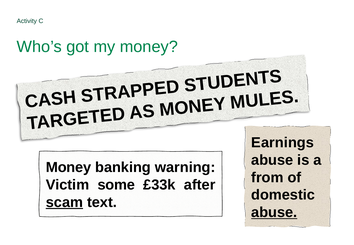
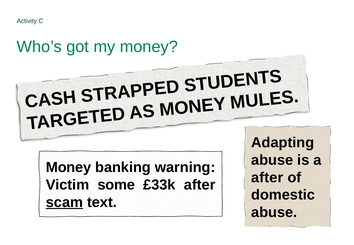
Earnings: Earnings -> Adapting
from at (267, 178): from -> after
abuse at (274, 212) underline: present -> none
